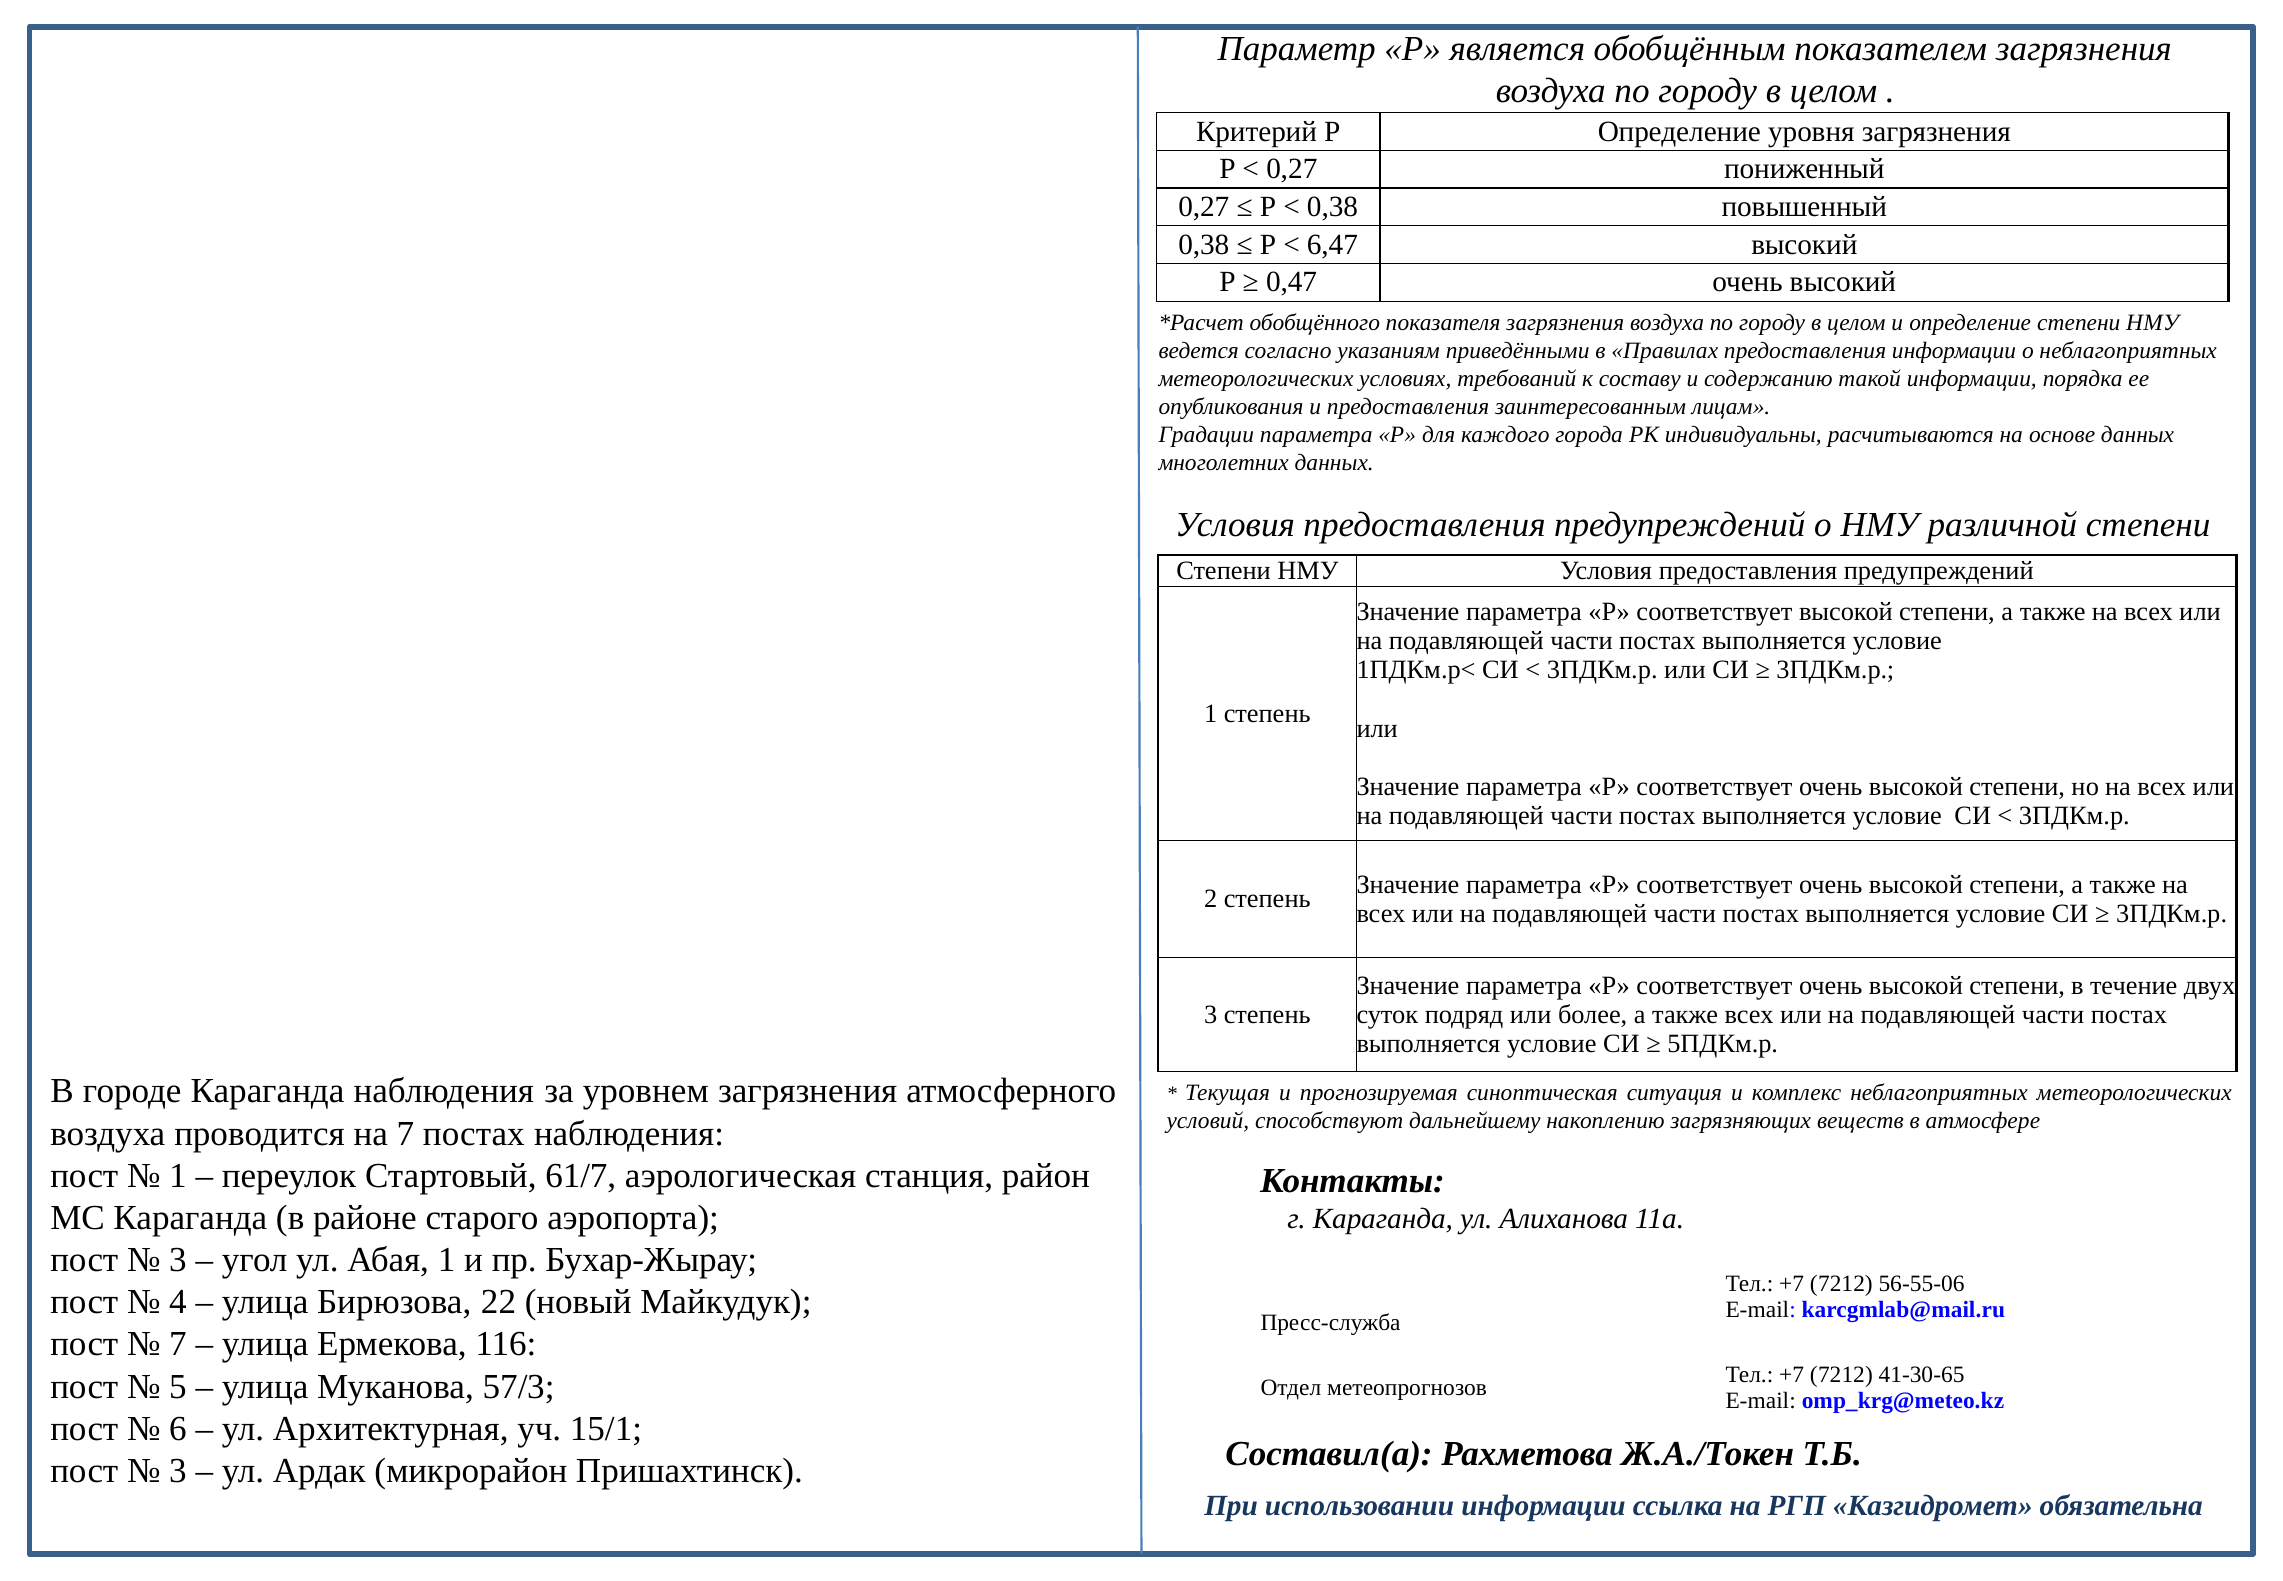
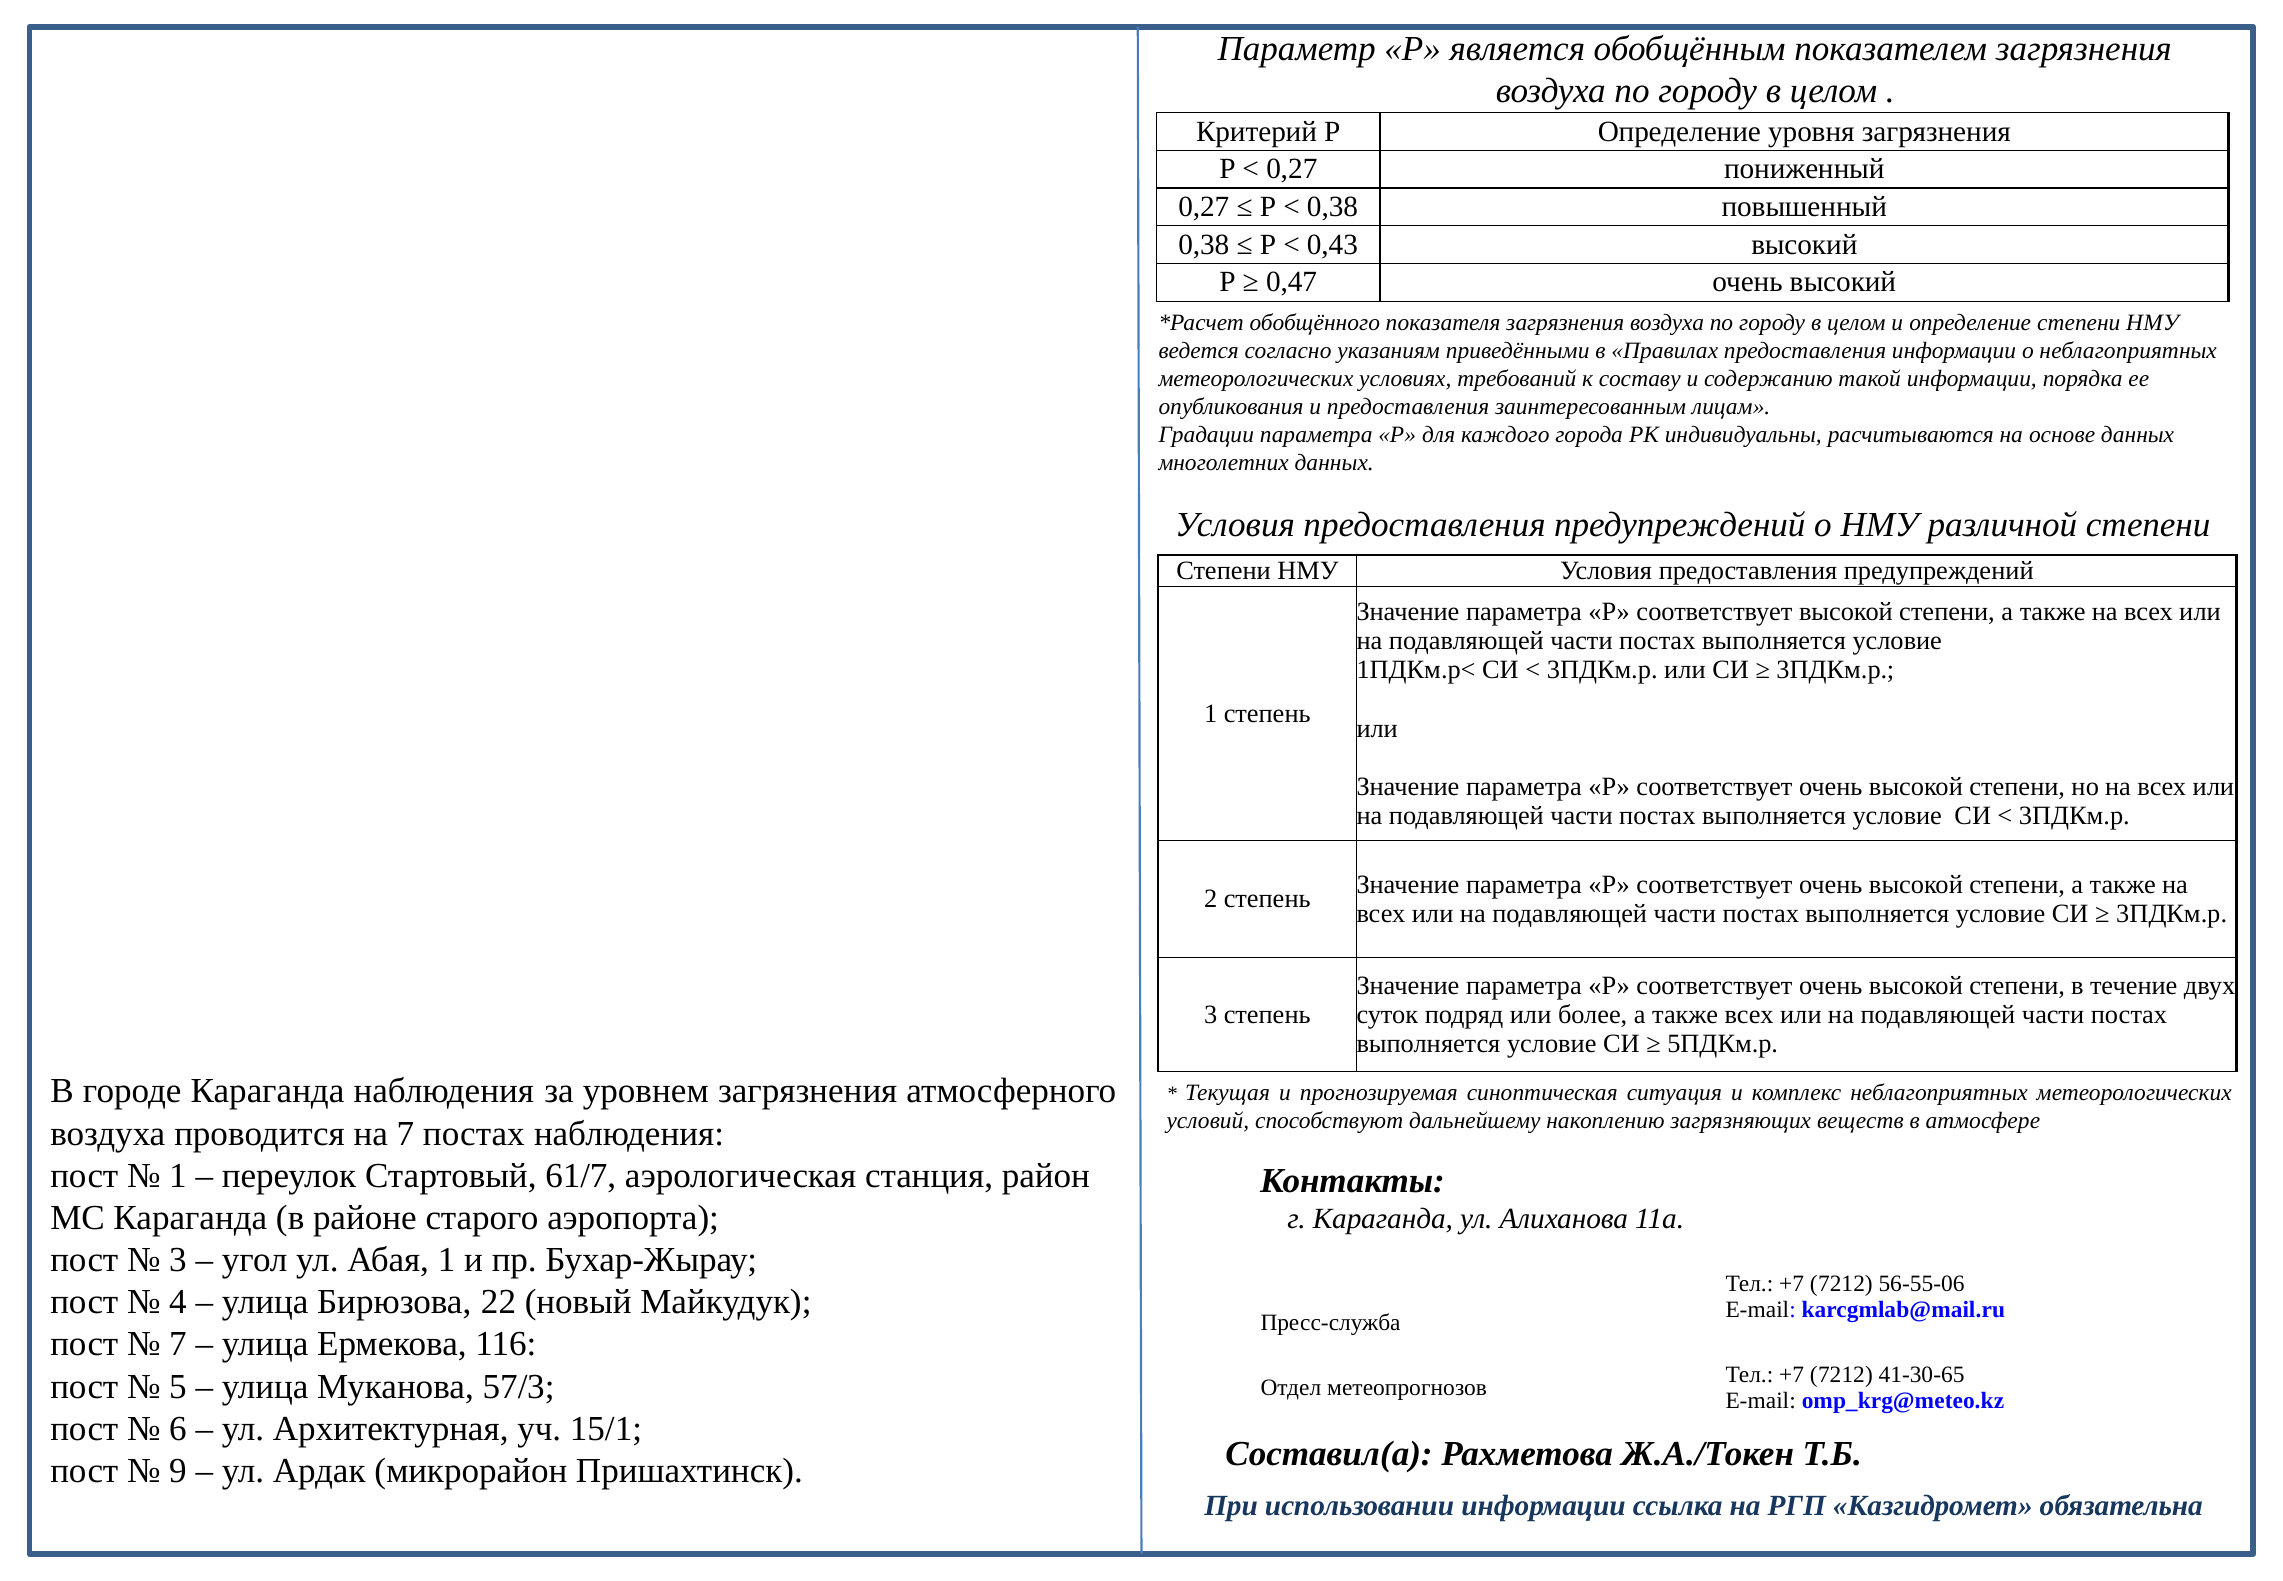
6,47: 6,47 -> 0,43
3 at (178, 1470): 3 -> 9
